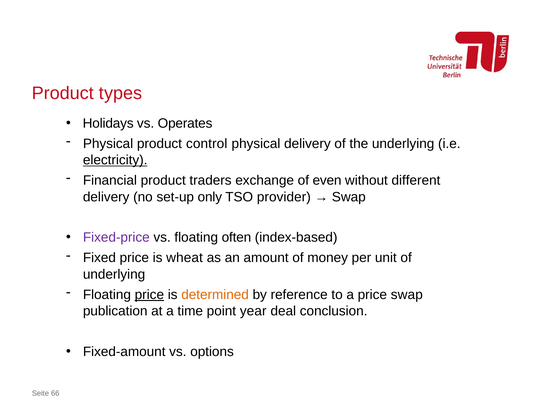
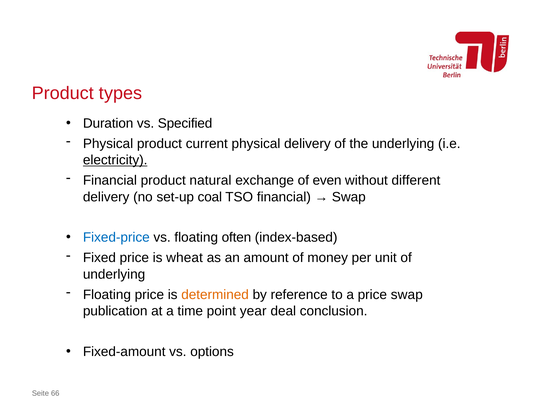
Holidays: Holidays -> Duration
Operates: Operates -> Specified
control: control -> current
traders: traders -> natural
only: only -> coal
TSO provider: provider -> financial
Fixed-price colour: purple -> blue
price at (149, 294) underline: present -> none
